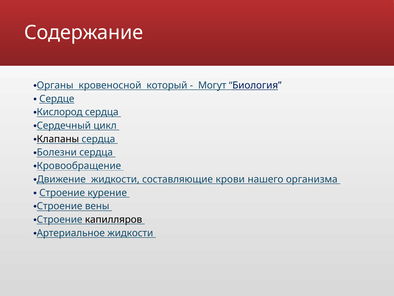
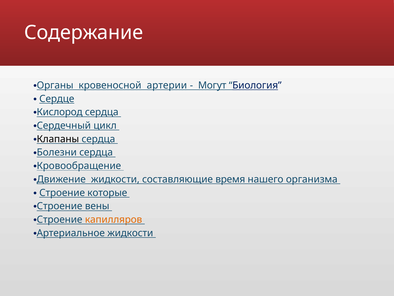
который: который -> артерии
крови: крови -> время
курение: курение -> которые
капилляров colour: black -> orange
